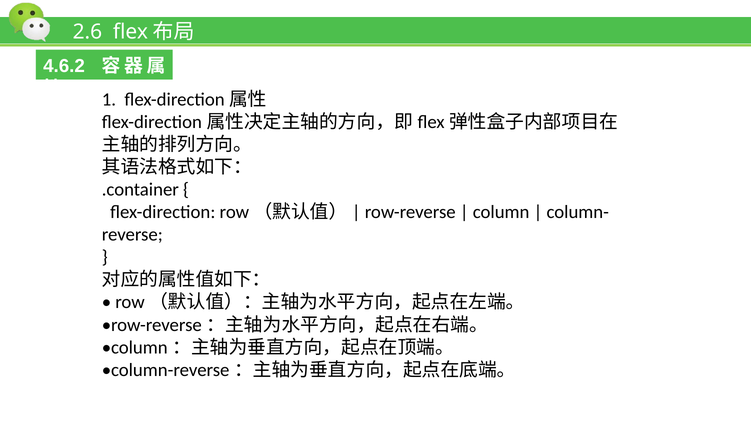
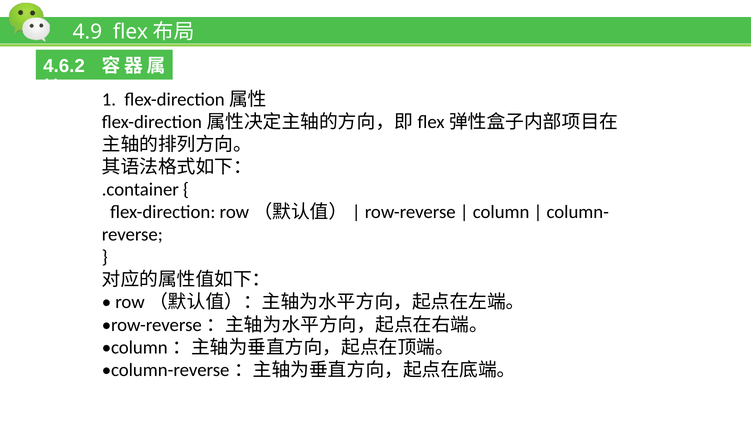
2.6: 2.6 -> 4.9
